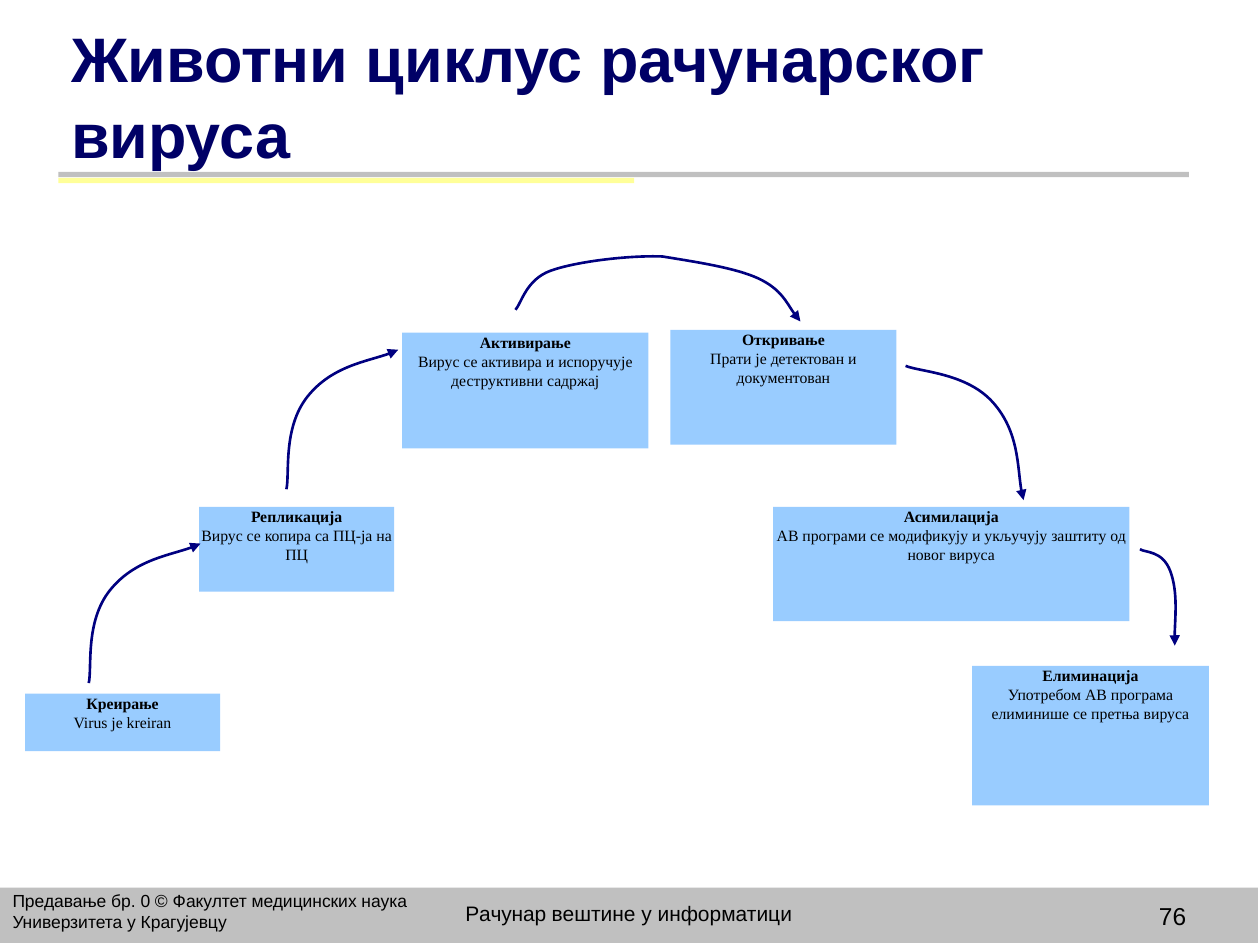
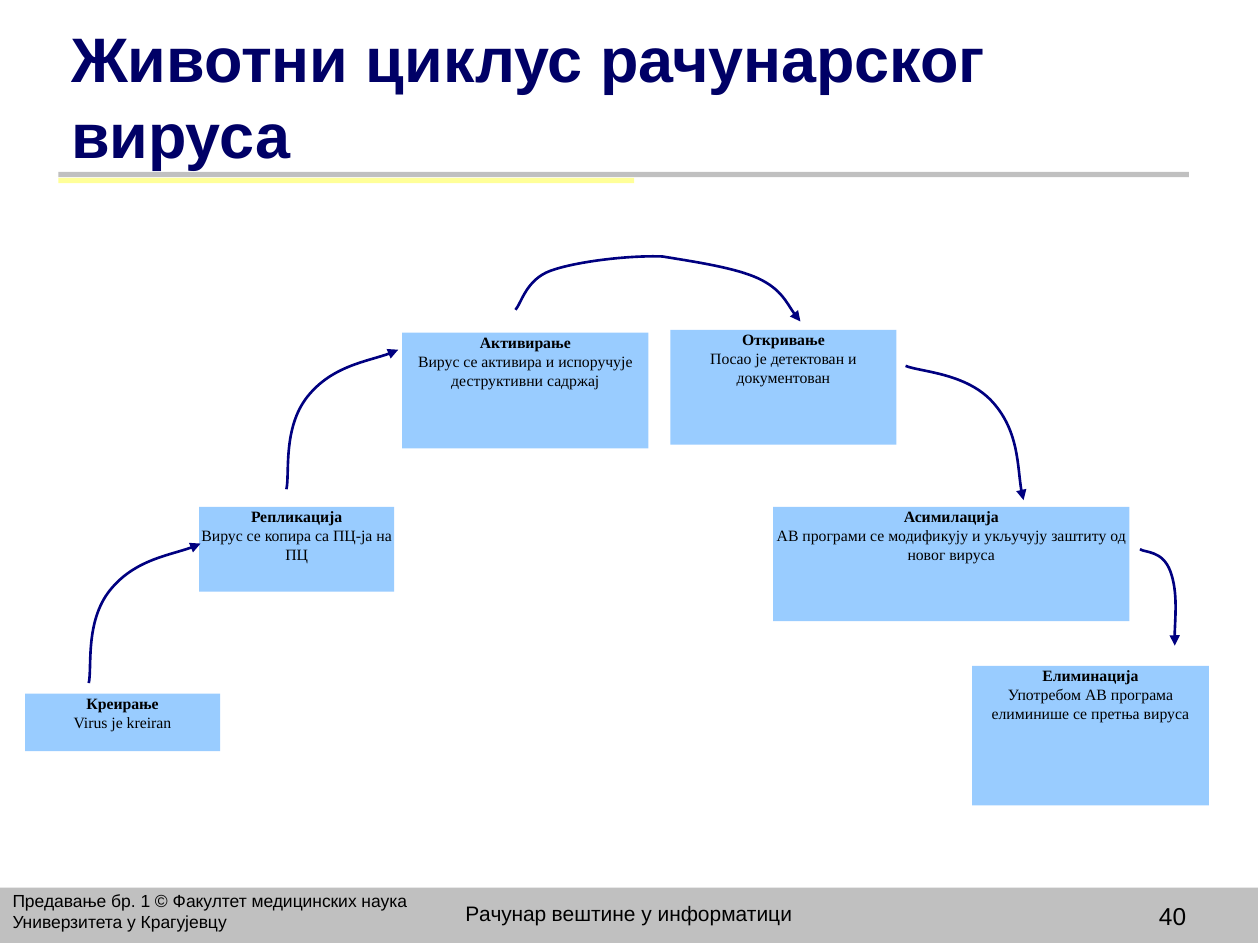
Прати: Прати -> Посао
0: 0 -> 1
76: 76 -> 40
